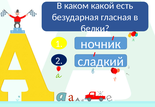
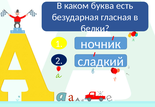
какой: какой -> буква
